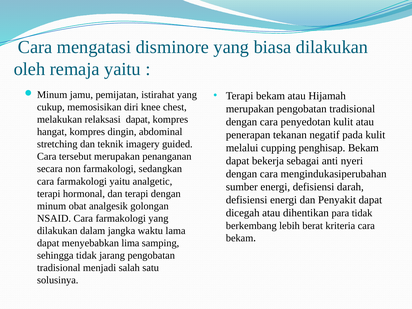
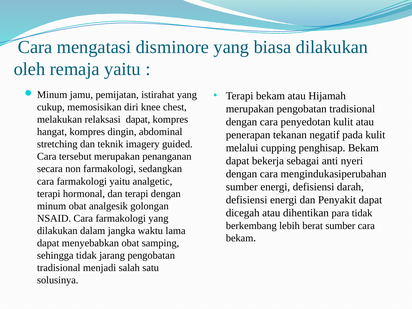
berat kriteria: kriteria -> sumber
menyebabkan lima: lima -> obat
